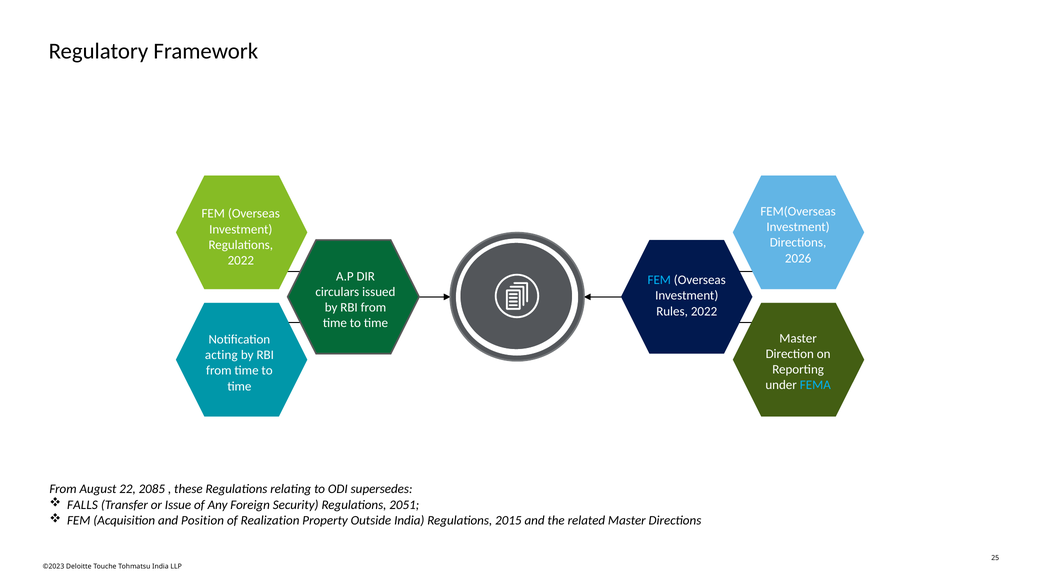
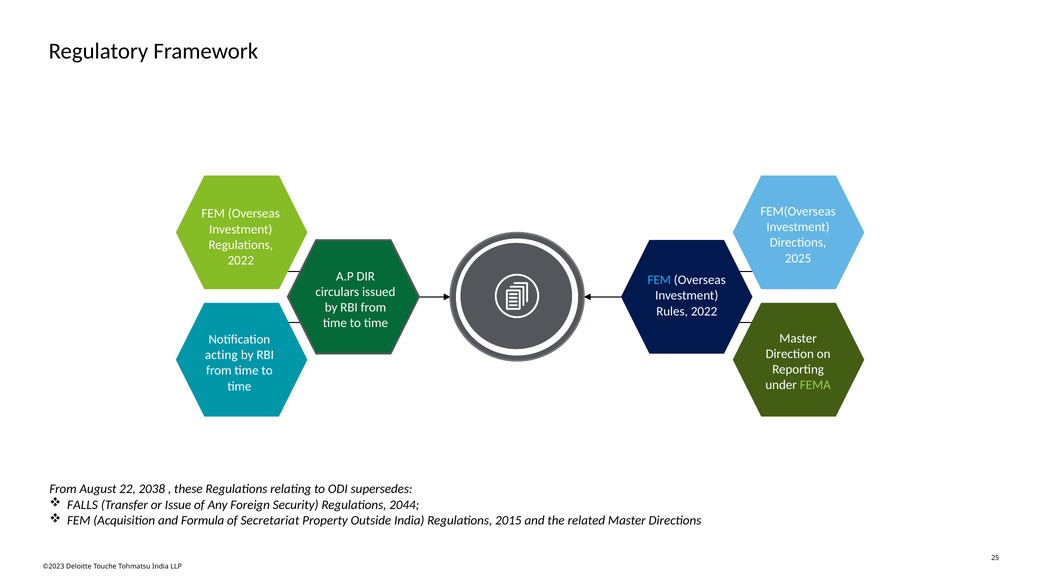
2026: 2026 -> 2025
FEMA colour: light blue -> light green
2085: 2085 -> 2038
2051: 2051 -> 2044
Position: Position -> Formula
Realization: Realization -> Secretariat
